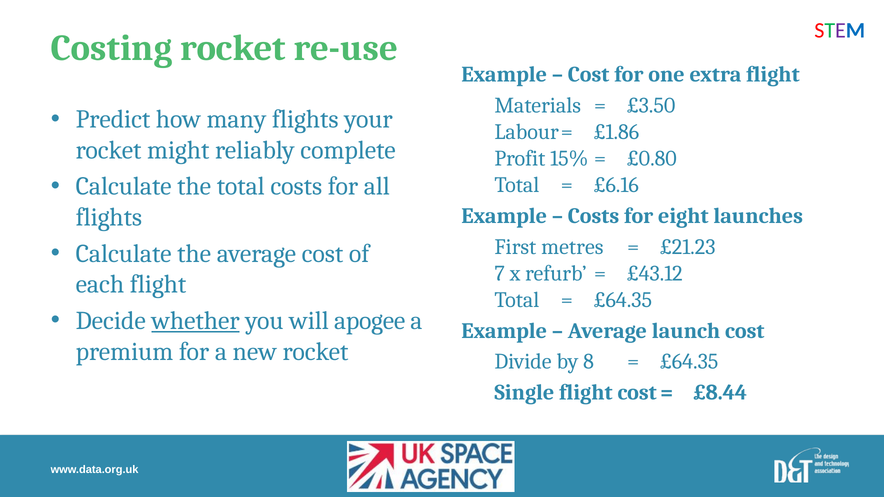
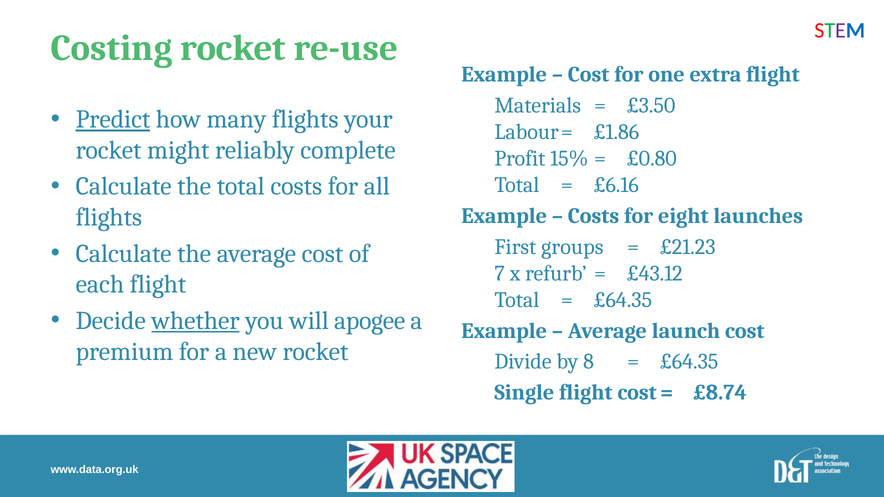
Predict underline: none -> present
metres: metres -> groups
£8.44: £8.44 -> £8.74
